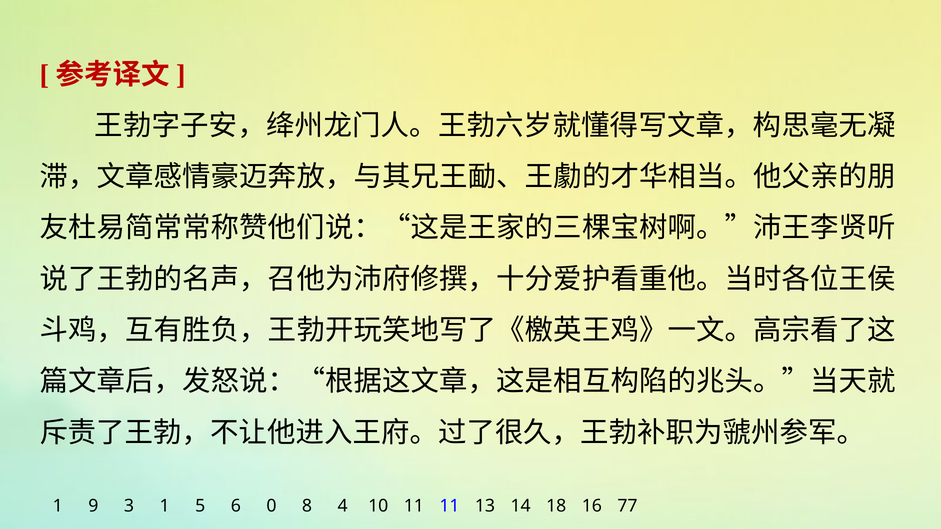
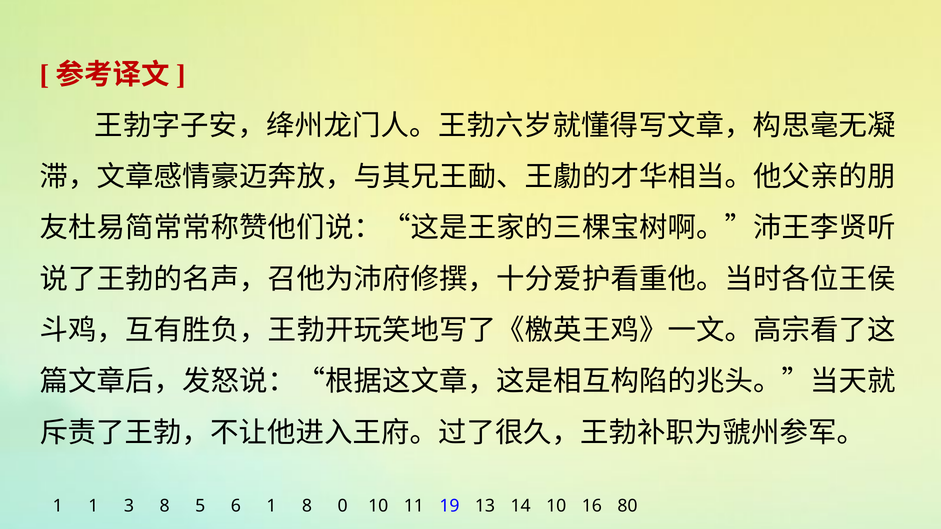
1 9: 9 -> 1
3 1: 1 -> 8
6 0: 0 -> 1
4: 4 -> 0
10 11: 11 -> 19
14 18: 18 -> 10
77: 77 -> 80
